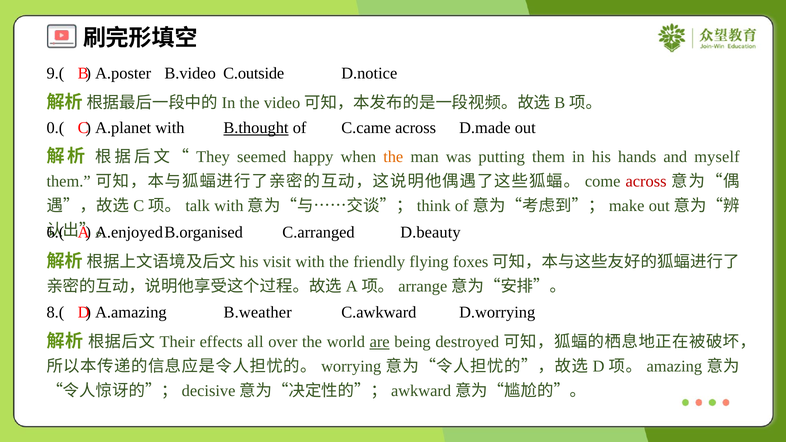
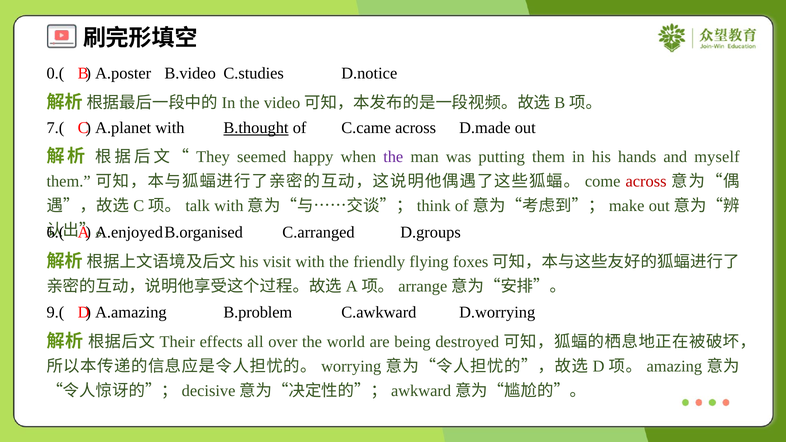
9.(: 9.( -> 0.(
C.outside: C.outside -> C.studies
0.(: 0.( -> 7.(
the at (393, 157) colour: orange -> purple
D.beauty: D.beauty -> D.groups
8.(: 8.( -> 9.(
B.weather: B.weather -> B.problem
are underline: present -> none
